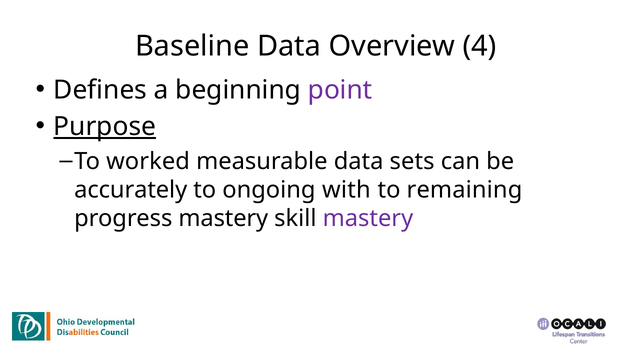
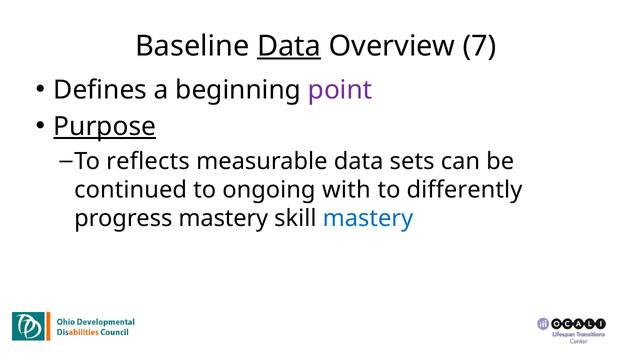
Data at (289, 46) underline: none -> present
4: 4 -> 7
worked: worked -> reflects
accurately: accurately -> continued
remaining: remaining -> differently
mastery at (368, 218) colour: purple -> blue
